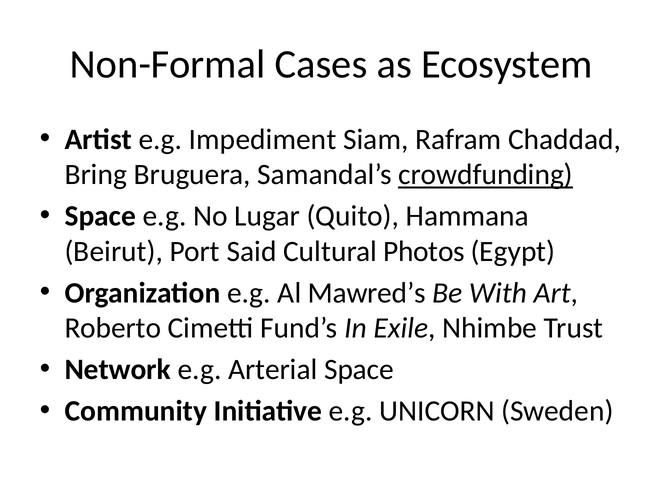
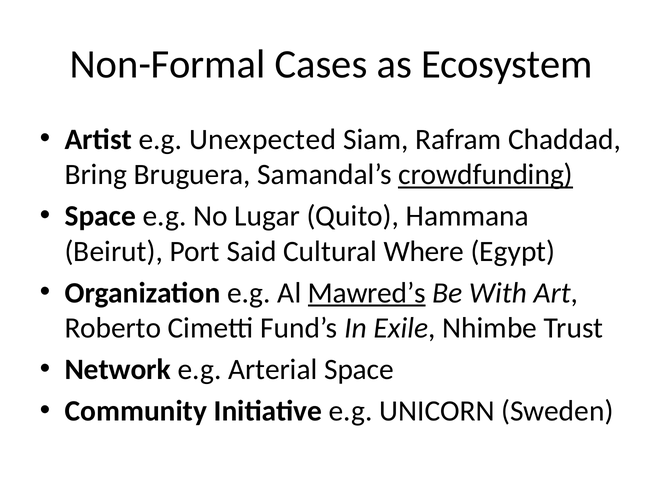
Impediment: Impediment -> Unexpected
Photos: Photos -> Where
Mawred’s underline: none -> present
